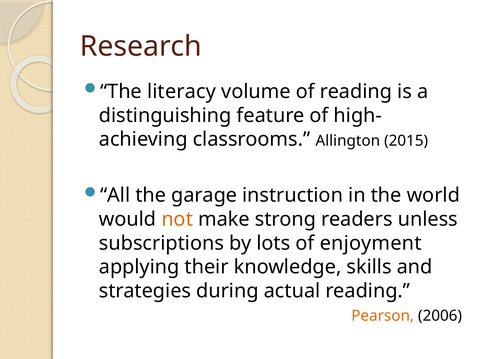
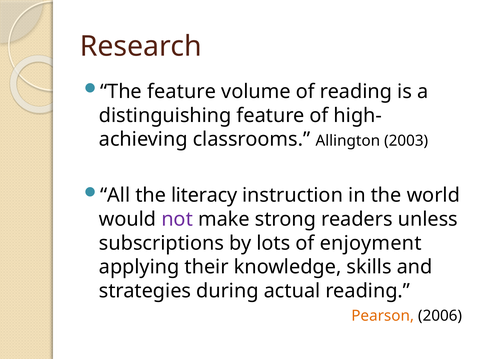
The literacy: literacy -> feature
2015: 2015 -> 2003
garage: garage -> literacy
not colour: orange -> purple
